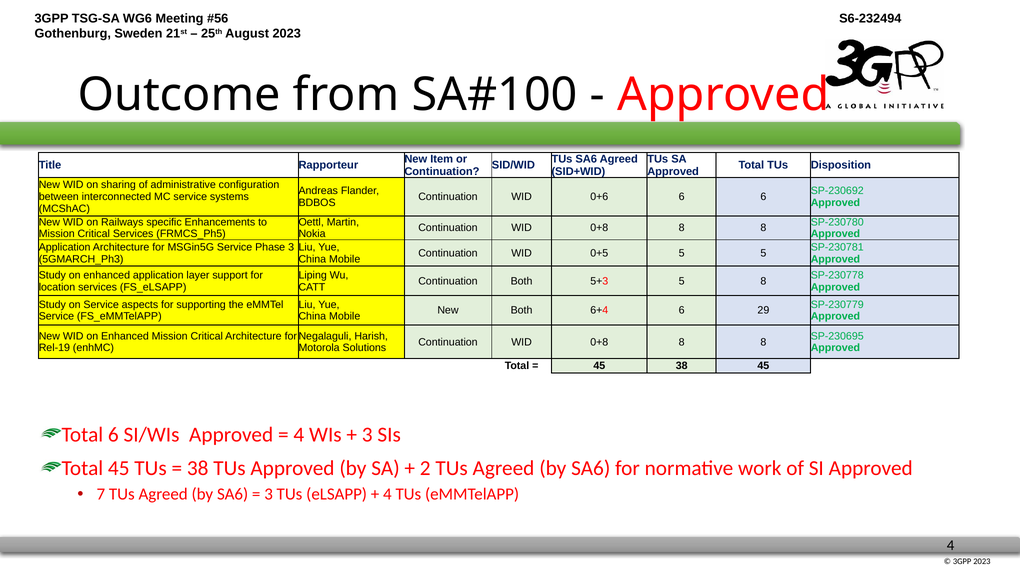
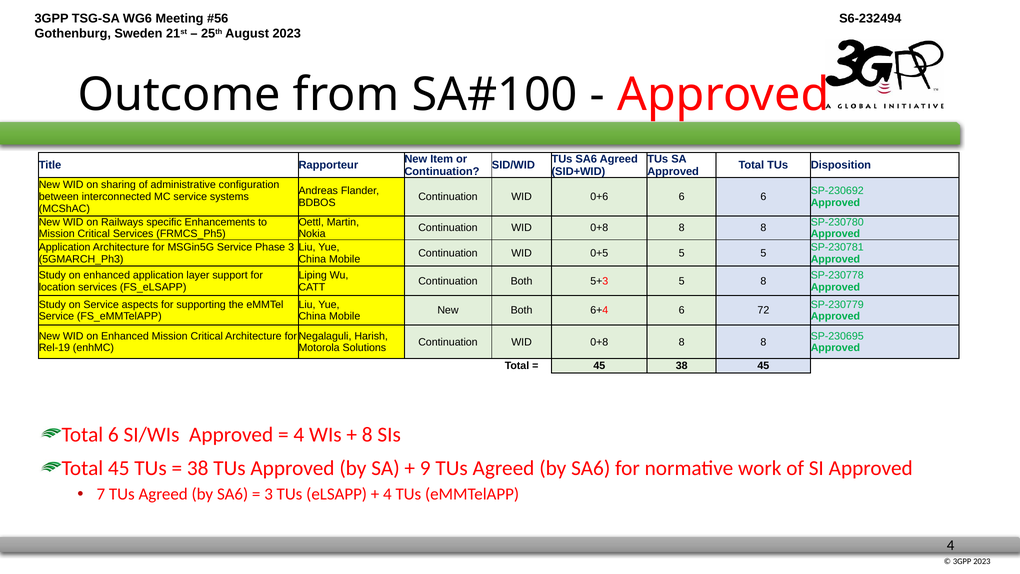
29: 29 -> 72
3 at (367, 434): 3 -> 8
2: 2 -> 9
